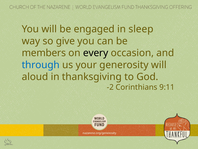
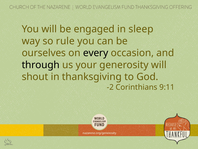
give: give -> rule
members: members -> ourselves
through colour: blue -> black
aloud: aloud -> shout
